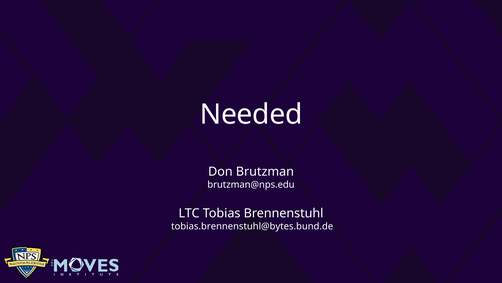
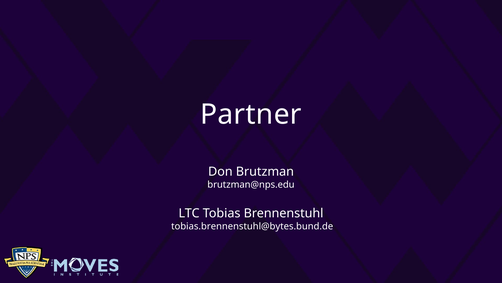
Needed: Needed -> Partner
